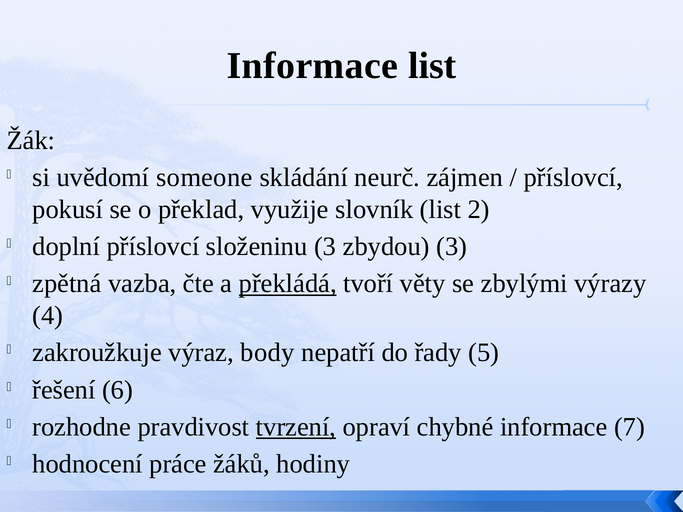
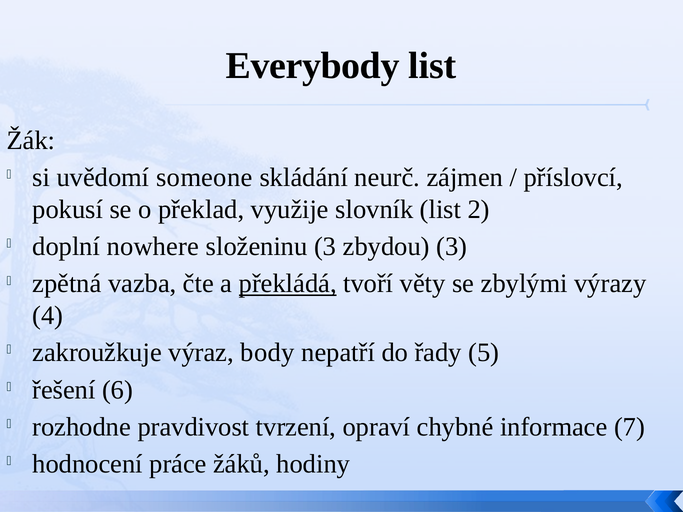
Informace at (312, 66): Informace -> Everybody
doplní příslovcí: příslovcí -> nowhere
tvrzení underline: present -> none
